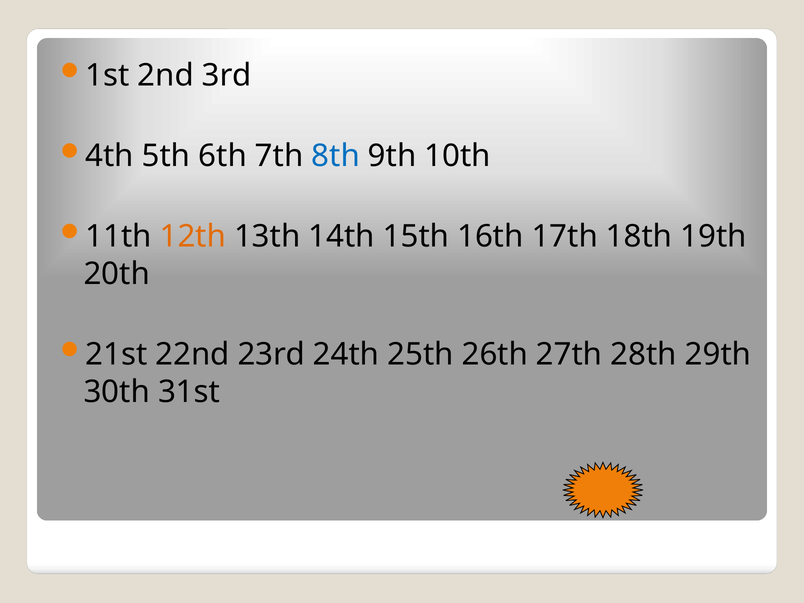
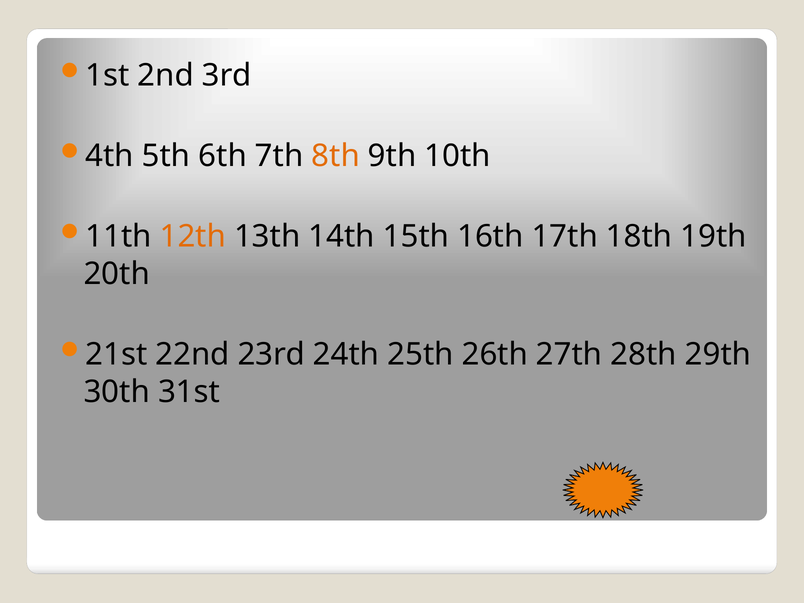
8th colour: blue -> orange
